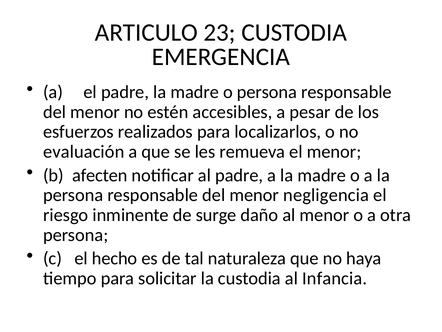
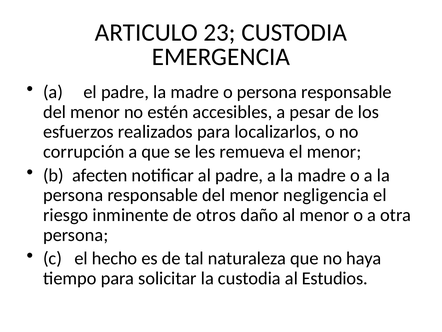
evaluación: evaluación -> corrupción
surge: surge -> otros
Infancia: Infancia -> Estudios
